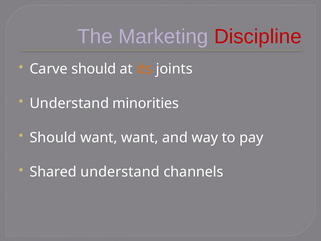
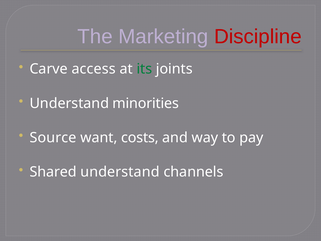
Carve should: should -> access
its colour: orange -> green
Should at (53, 137): Should -> Source
want want: want -> costs
